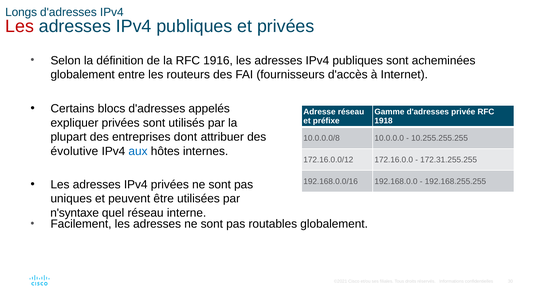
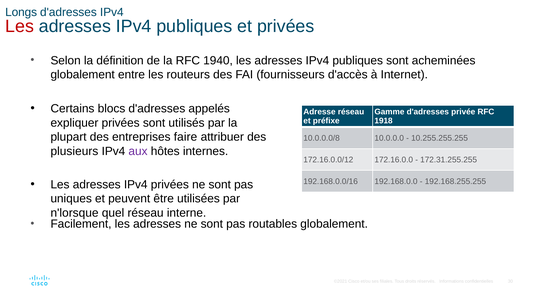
1916: 1916 -> 1940
dont: dont -> faire
évolutive: évolutive -> plusieurs
aux colour: blue -> purple
n'syntaxe: n'syntaxe -> n'lorsque
